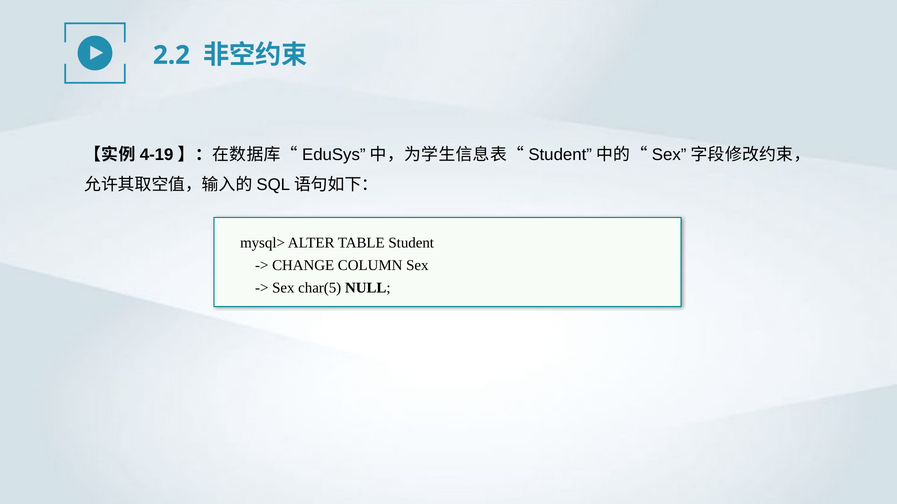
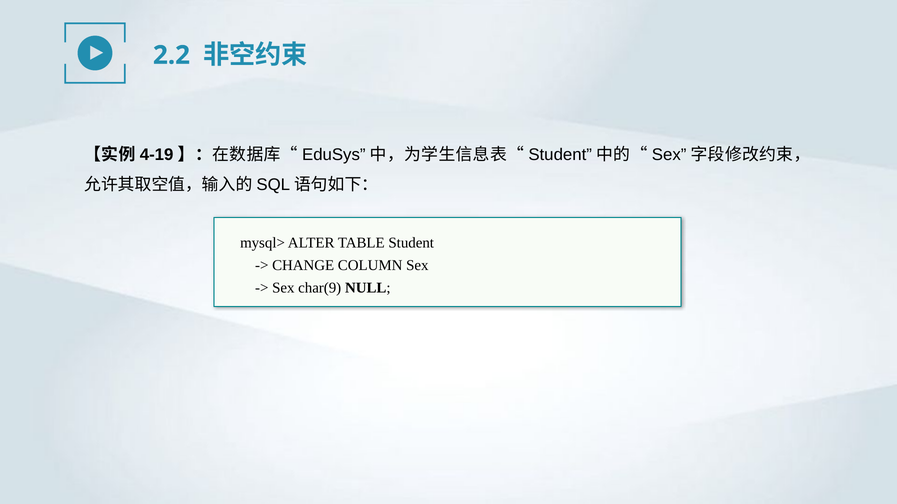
char(5: char(5 -> char(9
